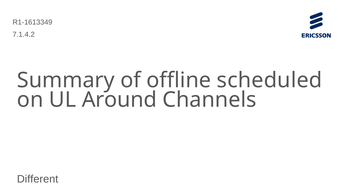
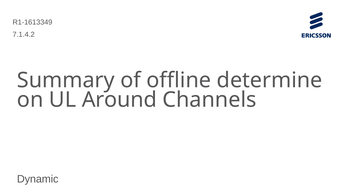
scheduled: scheduled -> determine
Different: Different -> Dynamic
